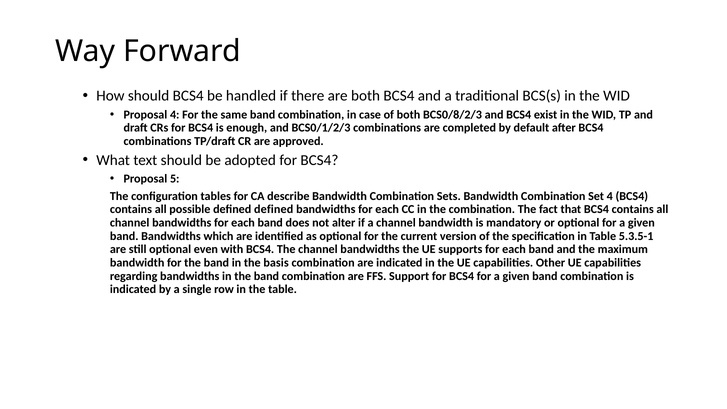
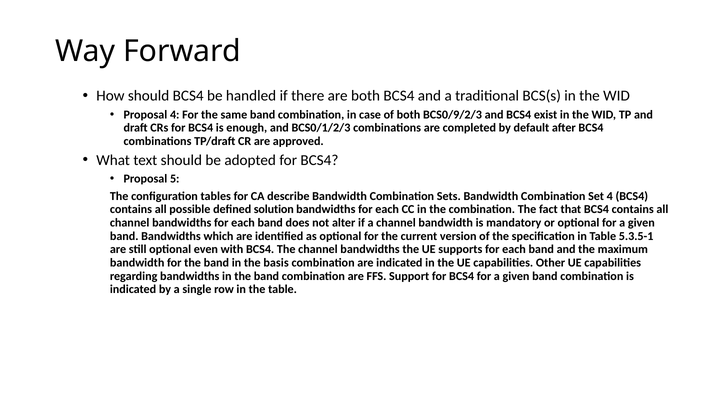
BCS0/8/2/3: BCS0/8/2/3 -> BCS0/9/2/3
defined defined: defined -> solution
